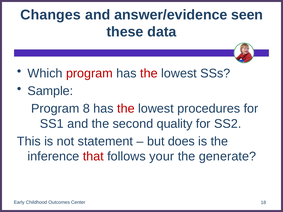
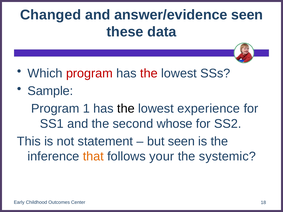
Changes: Changes -> Changed
8: 8 -> 1
the at (126, 109) colour: red -> black
procedures: procedures -> experience
quality: quality -> whose
but does: does -> seen
that colour: red -> orange
generate: generate -> systemic
